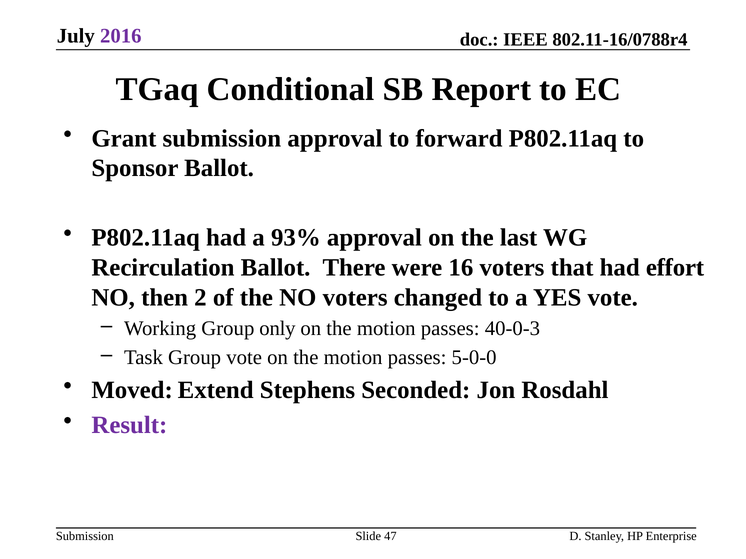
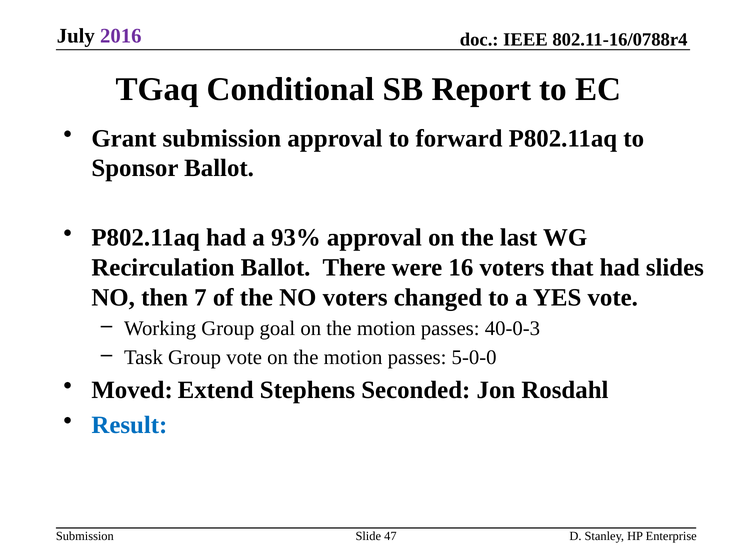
effort: effort -> slides
2: 2 -> 7
only: only -> goal
Result colour: purple -> blue
